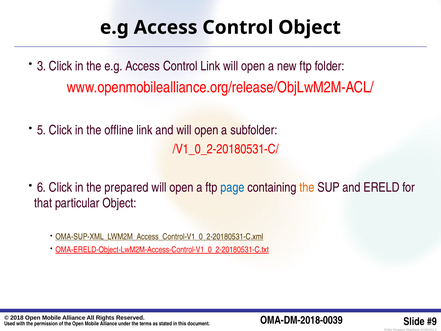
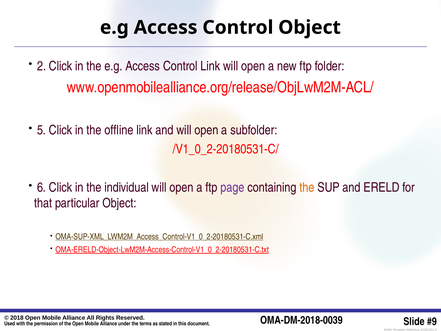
3: 3 -> 2
prepared: prepared -> individual
page colour: blue -> purple
